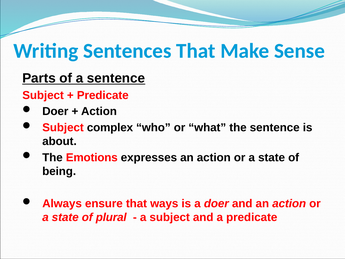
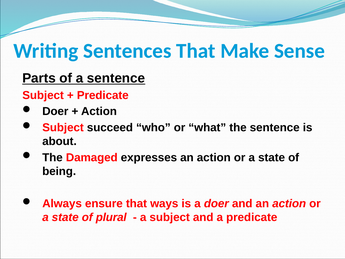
complex: complex -> succeed
Emotions: Emotions -> Damaged
